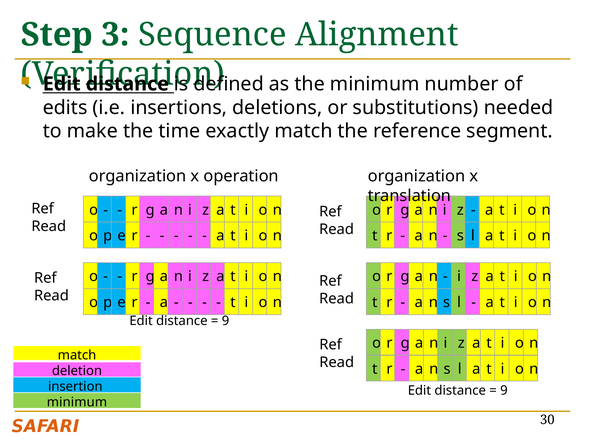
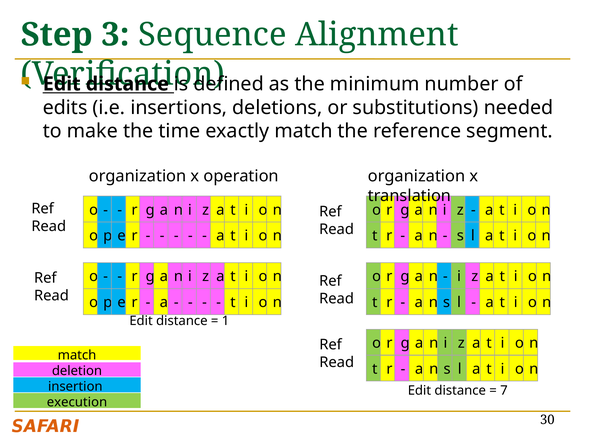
9 at (226, 321): 9 -> 1
9 at (504, 391): 9 -> 7
minimum at (77, 403): minimum -> execution
